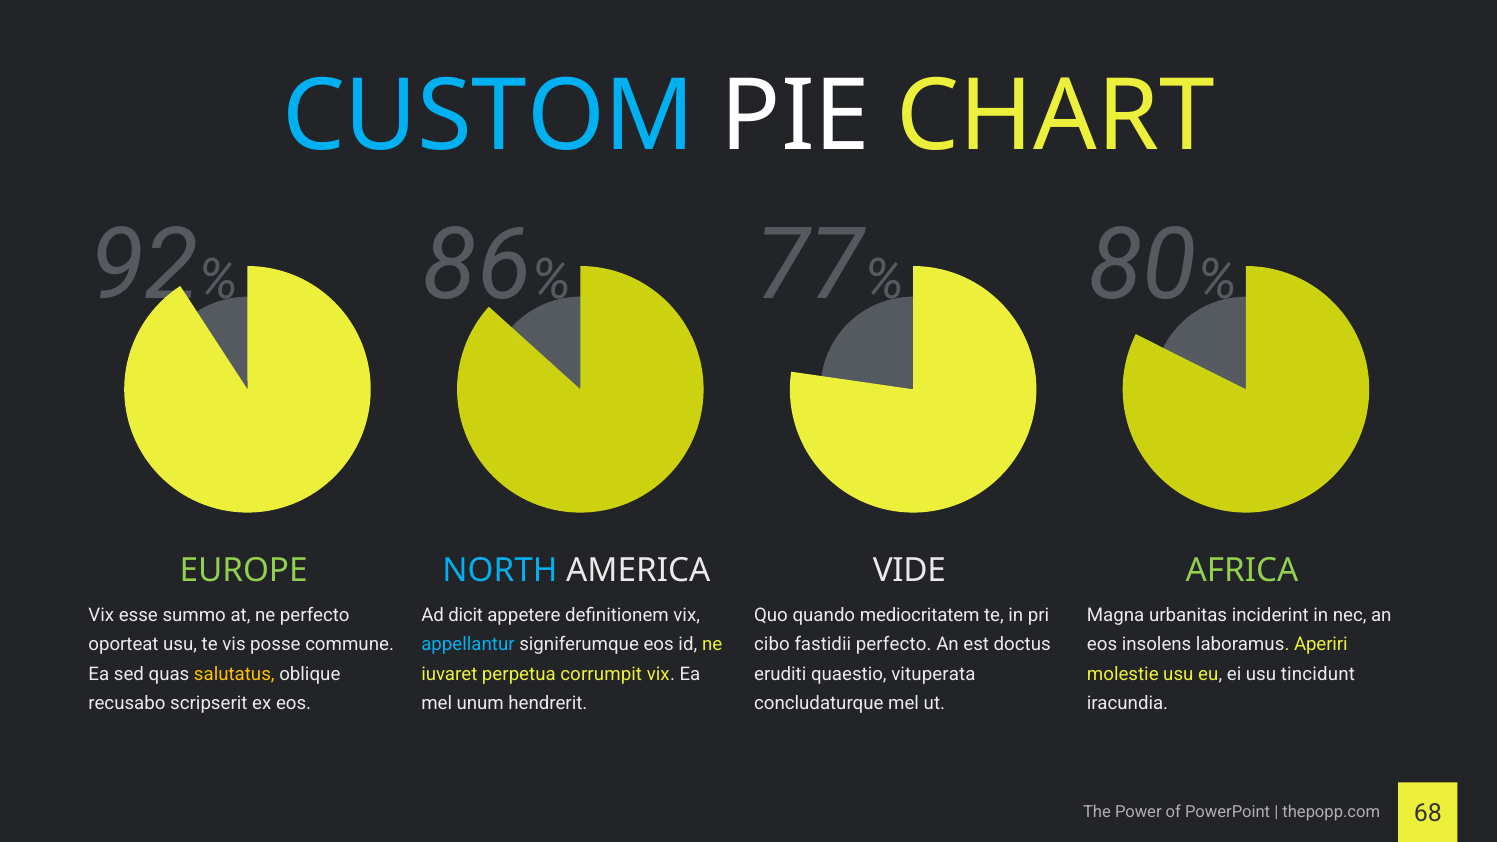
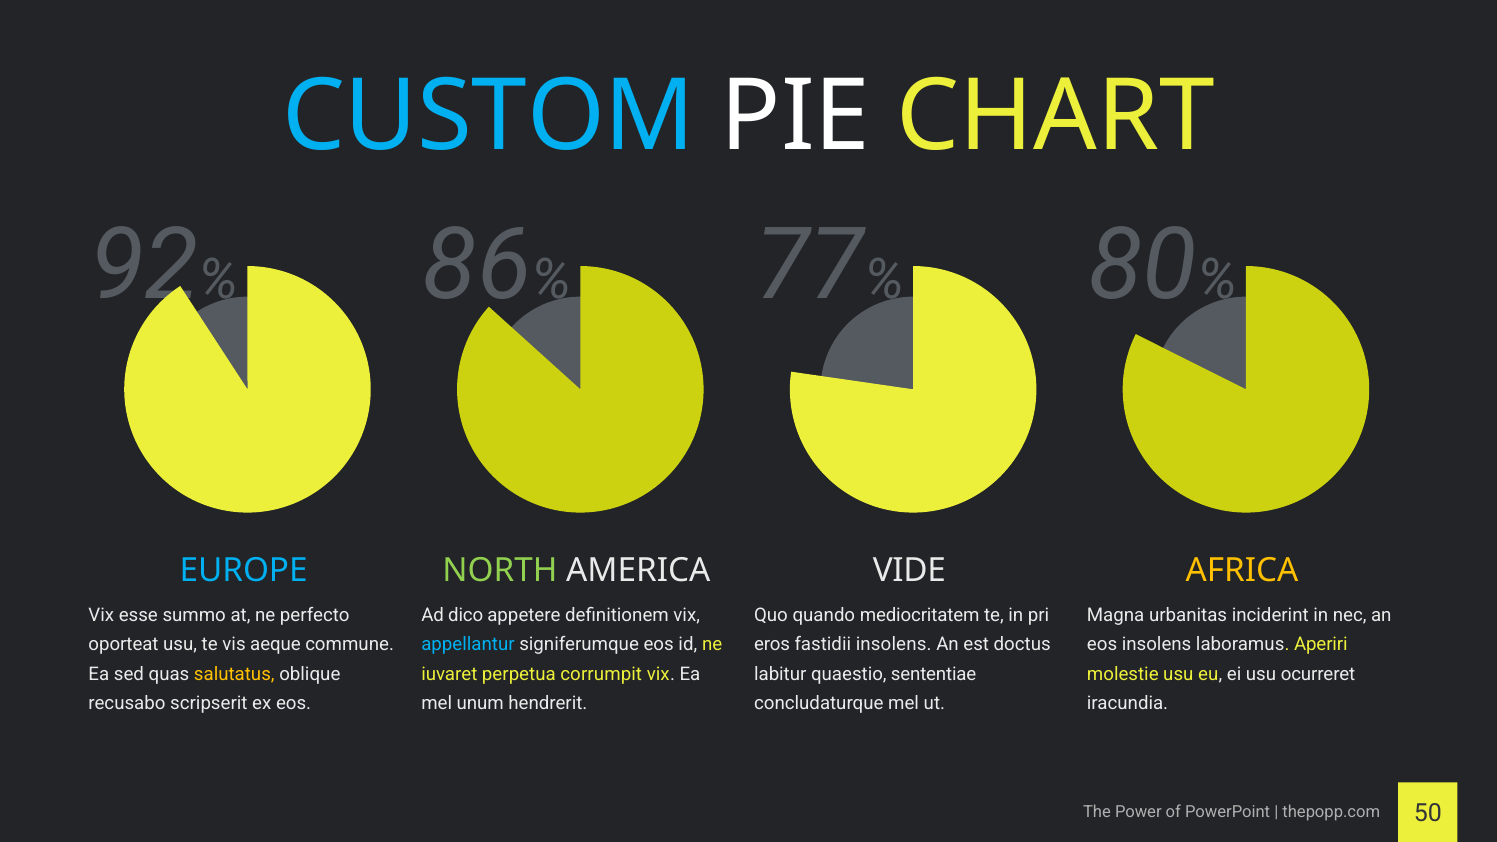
EUROPE colour: light green -> light blue
NORTH colour: light blue -> light green
AFRICA colour: light green -> yellow
dicit: dicit -> dico
posse: posse -> aeque
cibo: cibo -> eros
fastidii perfecto: perfecto -> insolens
eruditi: eruditi -> labitur
vituperata: vituperata -> sententiae
tincidunt: tincidunt -> ocurreret
68: 68 -> 50
